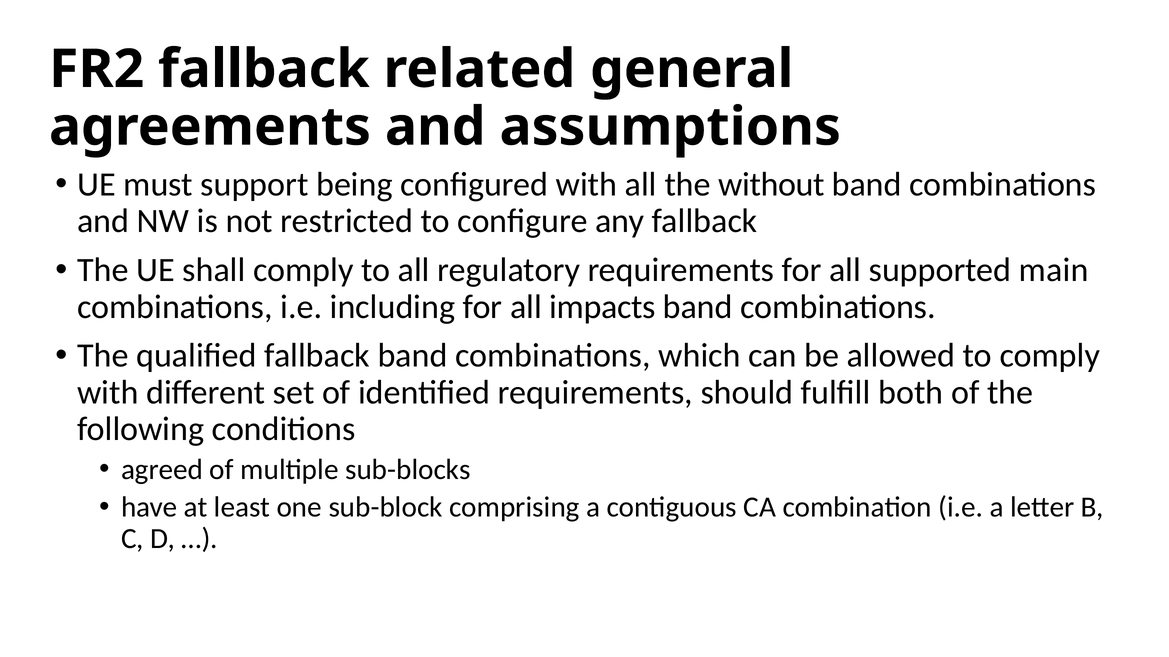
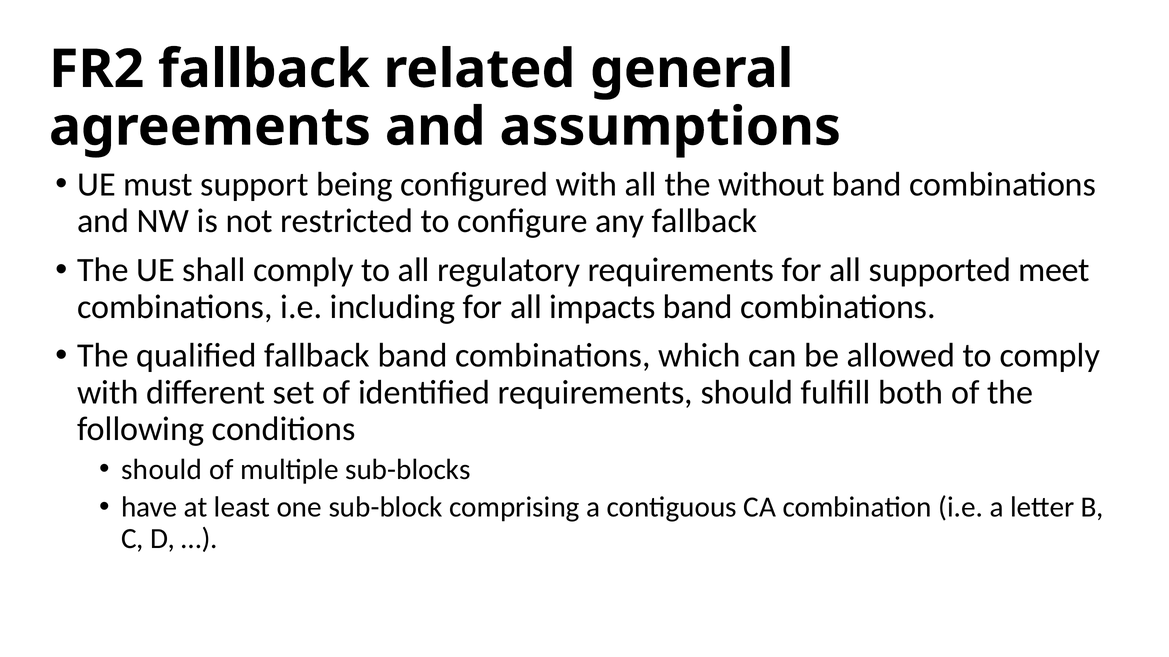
main: main -> meet
agreed at (162, 470): agreed -> should
